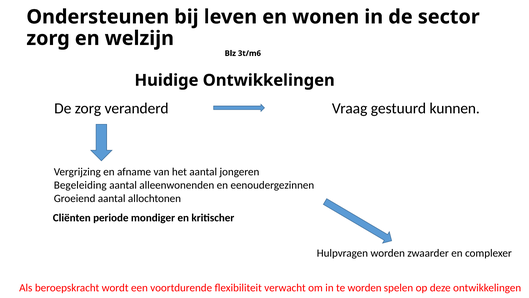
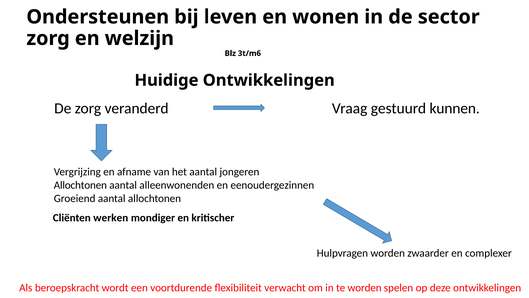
Begeleiding at (80, 185): Begeleiding -> Allochtonen
periode: periode -> werken
